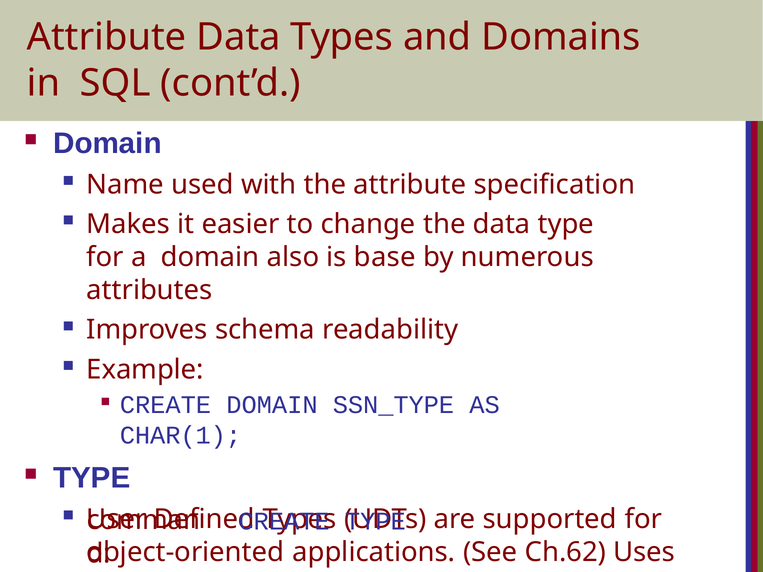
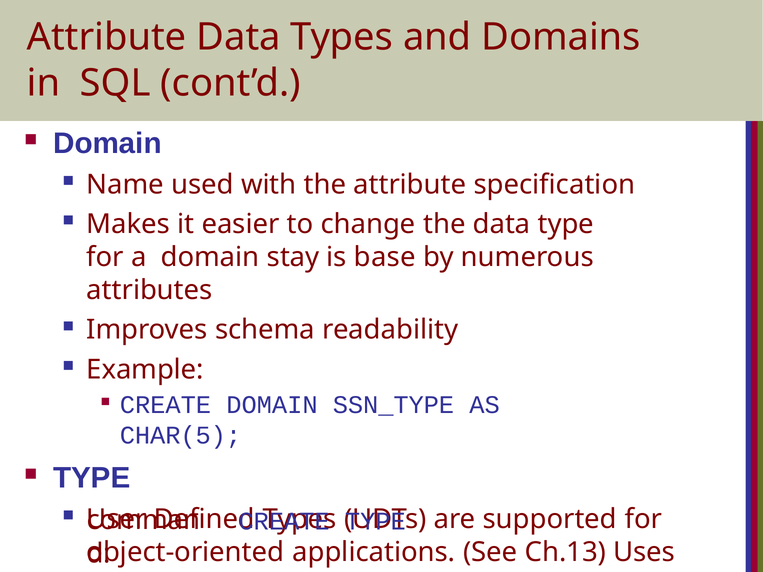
also: also -> stay
CHAR(1: CHAR(1 -> CHAR(5
Ch.62: Ch.62 -> Ch.13
